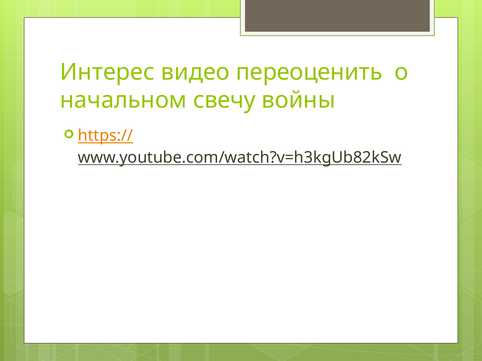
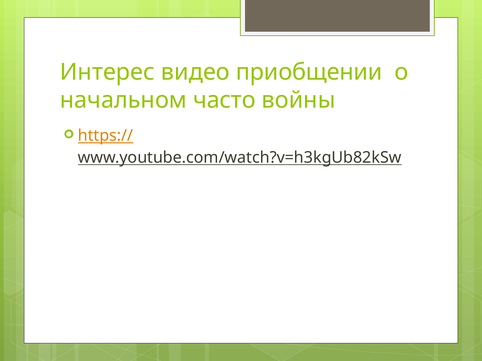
переоценить: переоценить -> приобщении
свечу: свечу -> часто
